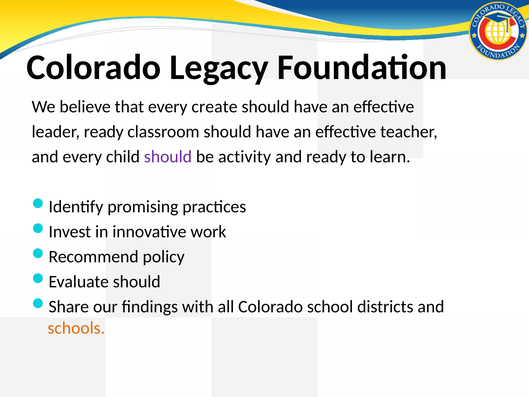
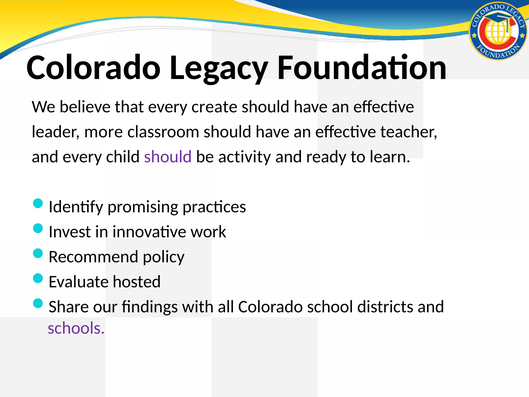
leader ready: ready -> more
Evaluate should: should -> hosted
schools colour: orange -> purple
